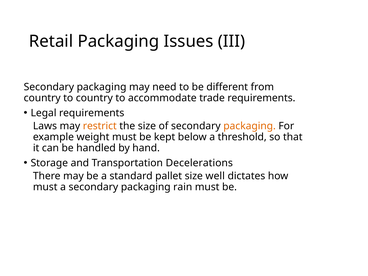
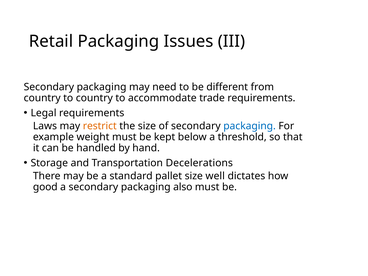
packaging at (250, 126) colour: orange -> blue
must at (45, 187): must -> good
rain: rain -> also
